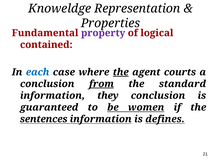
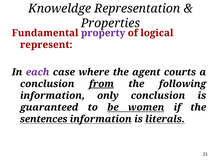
contained: contained -> represent
each colour: blue -> purple
the at (121, 72) underline: present -> none
standard: standard -> following
they: they -> only
defines: defines -> literals
